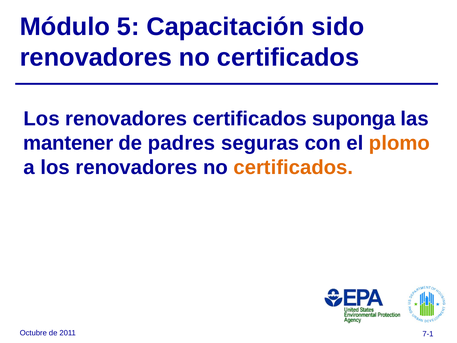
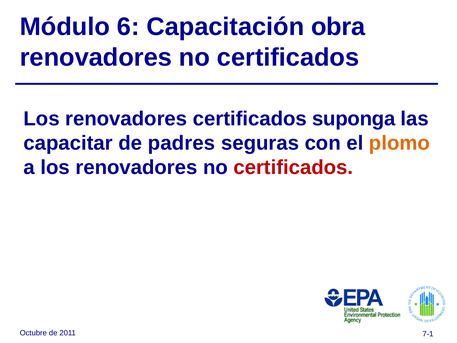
5: 5 -> 6
sido: sido -> obra
mantener: mantener -> capacitar
certificados at (293, 167) colour: orange -> red
